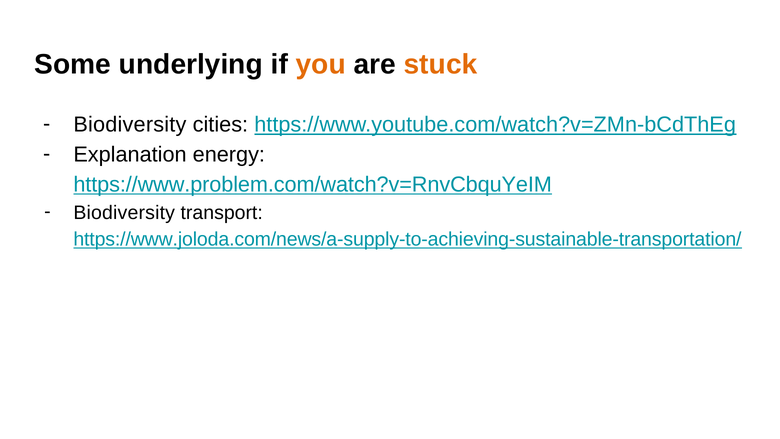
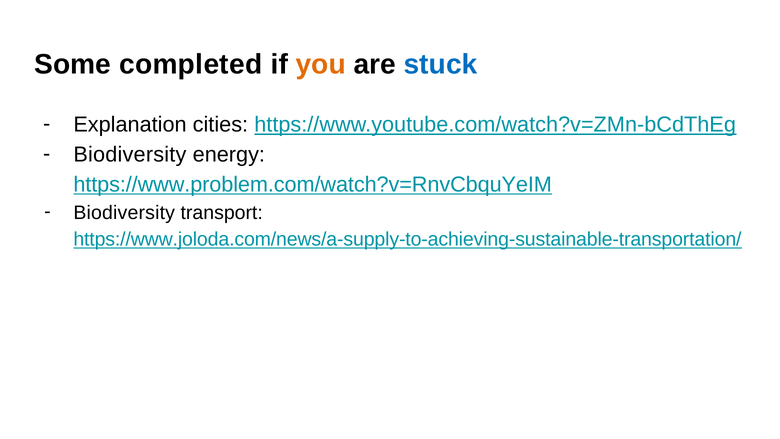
underlying: underlying -> completed
stuck colour: orange -> blue
Biodiversity at (130, 125): Biodiversity -> Explanation
Explanation at (130, 154): Explanation -> Biodiversity
